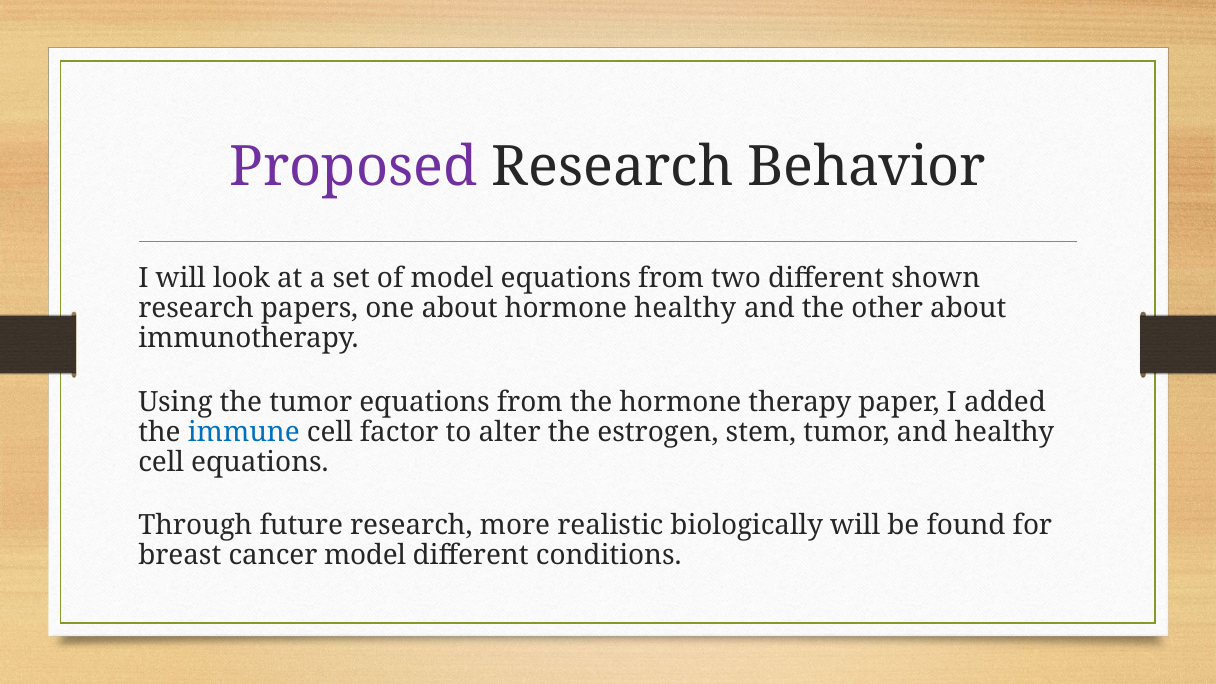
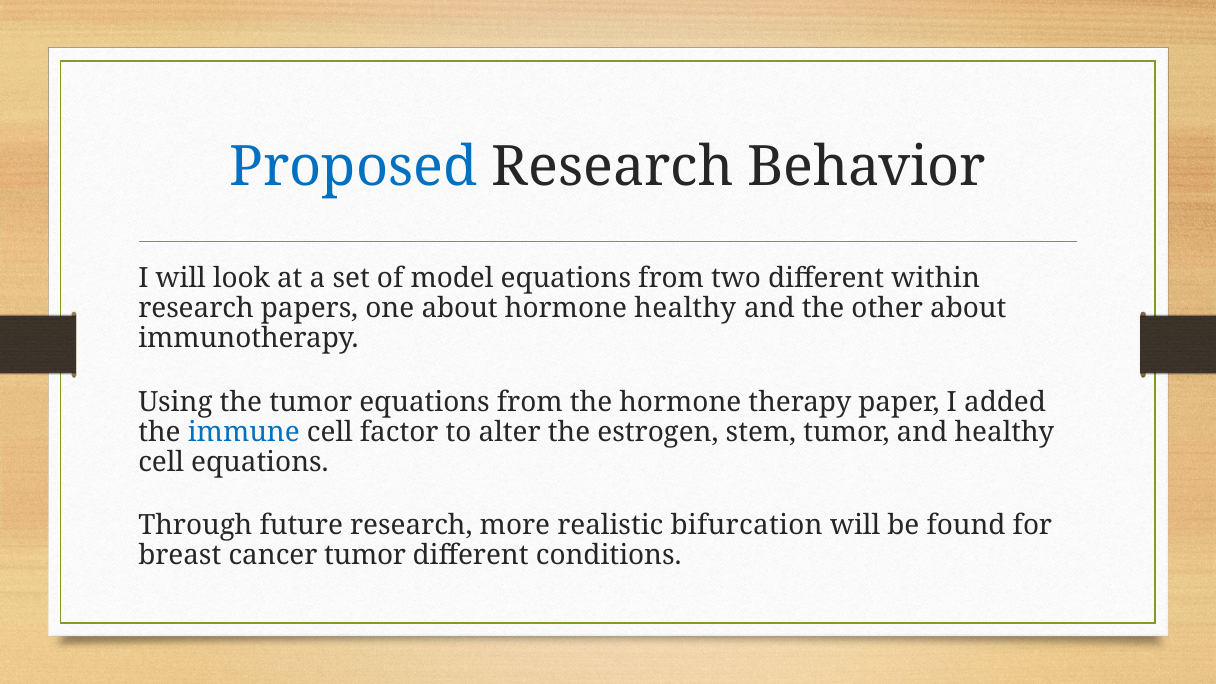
Proposed colour: purple -> blue
shown: shown -> within
biologically: biologically -> bifurcation
cancer model: model -> tumor
